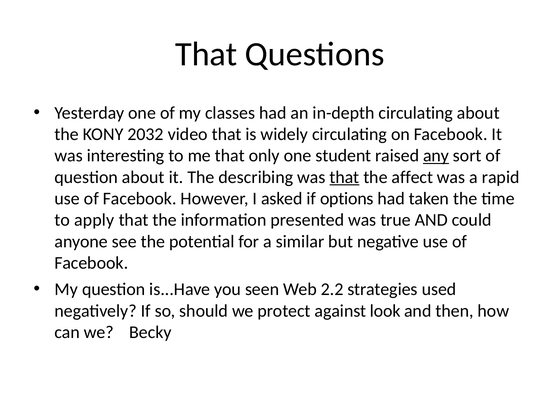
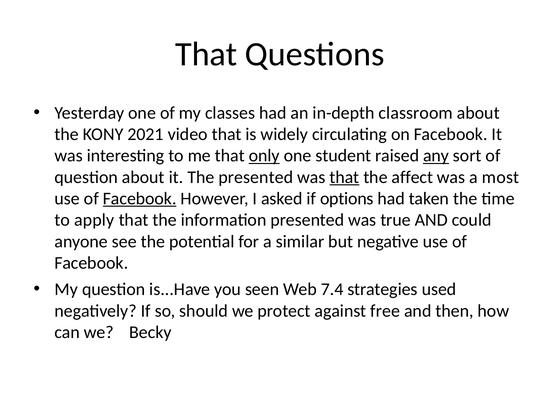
in-depth circulating: circulating -> classroom
2032: 2032 -> 2021
only underline: none -> present
The describing: describing -> presented
rapid: rapid -> most
Facebook at (140, 199) underline: none -> present
2.2: 2.2 -> 7.4
look: look -> free
